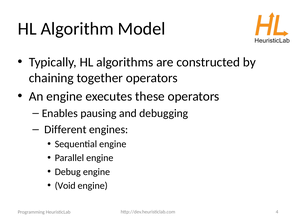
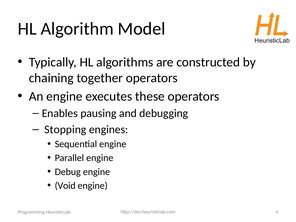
Different: Different -> Stopping
